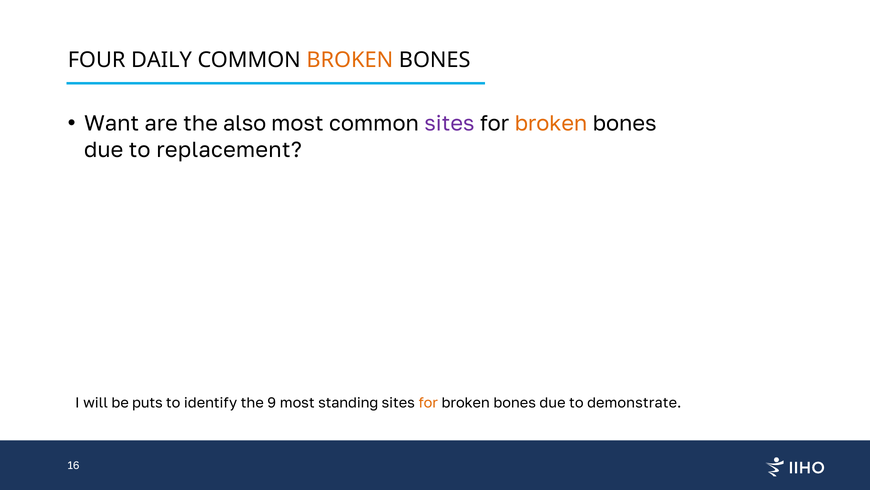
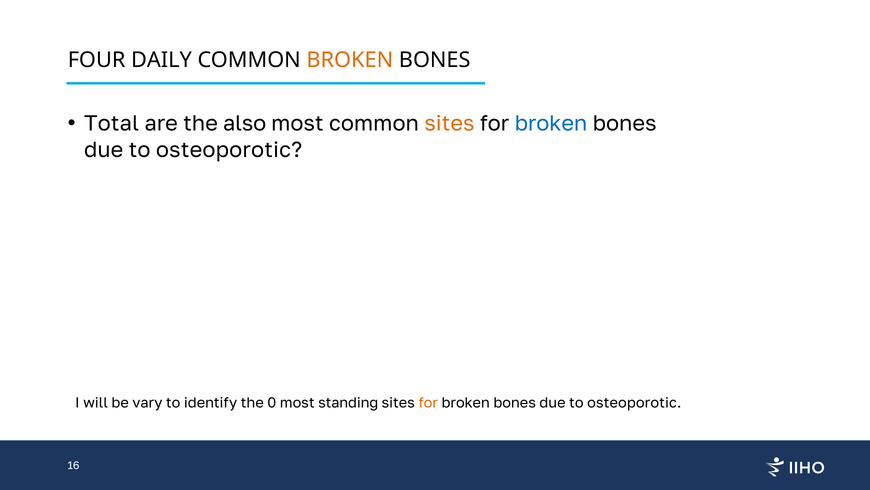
Want: Want -> Total
sites at (449, 124) colour: purple -> orange
broken at (551, 124) colour: orange -> blue
replacement at (229, 150): replacement -> osteoporotic
puts: puts -> vary
9: 9 -> 0
demonstrate at (634, 403): demonstrate -> osteoporotic
